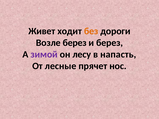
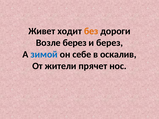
зимой colour: purple -> blue
лесу: лесу -> себе
напасть: напасть -> оскалив
лесные: лесные -> жители
